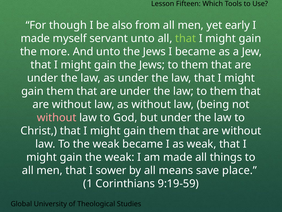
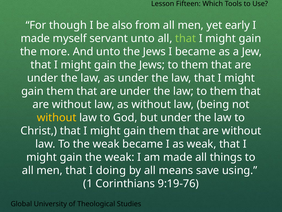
without at (57, 117) colour: pink -> yellow
sower: sower -> doing
place: place -> using
9:19-59: 9:19-59 -> 9:19-76
